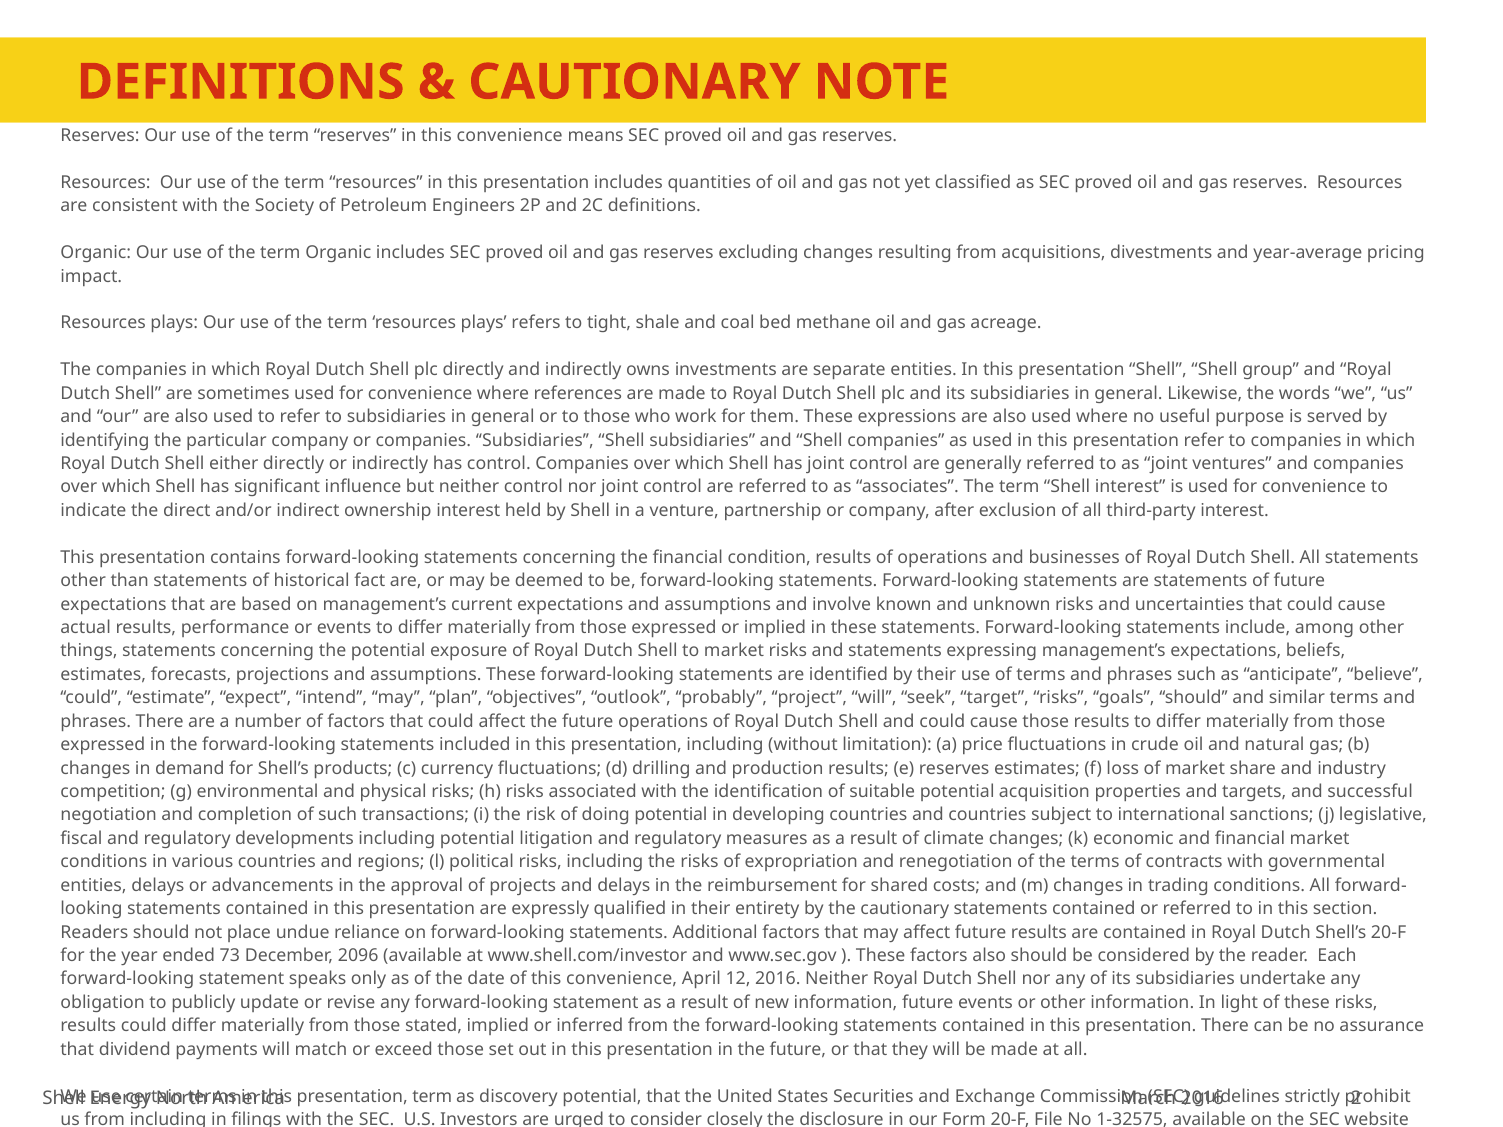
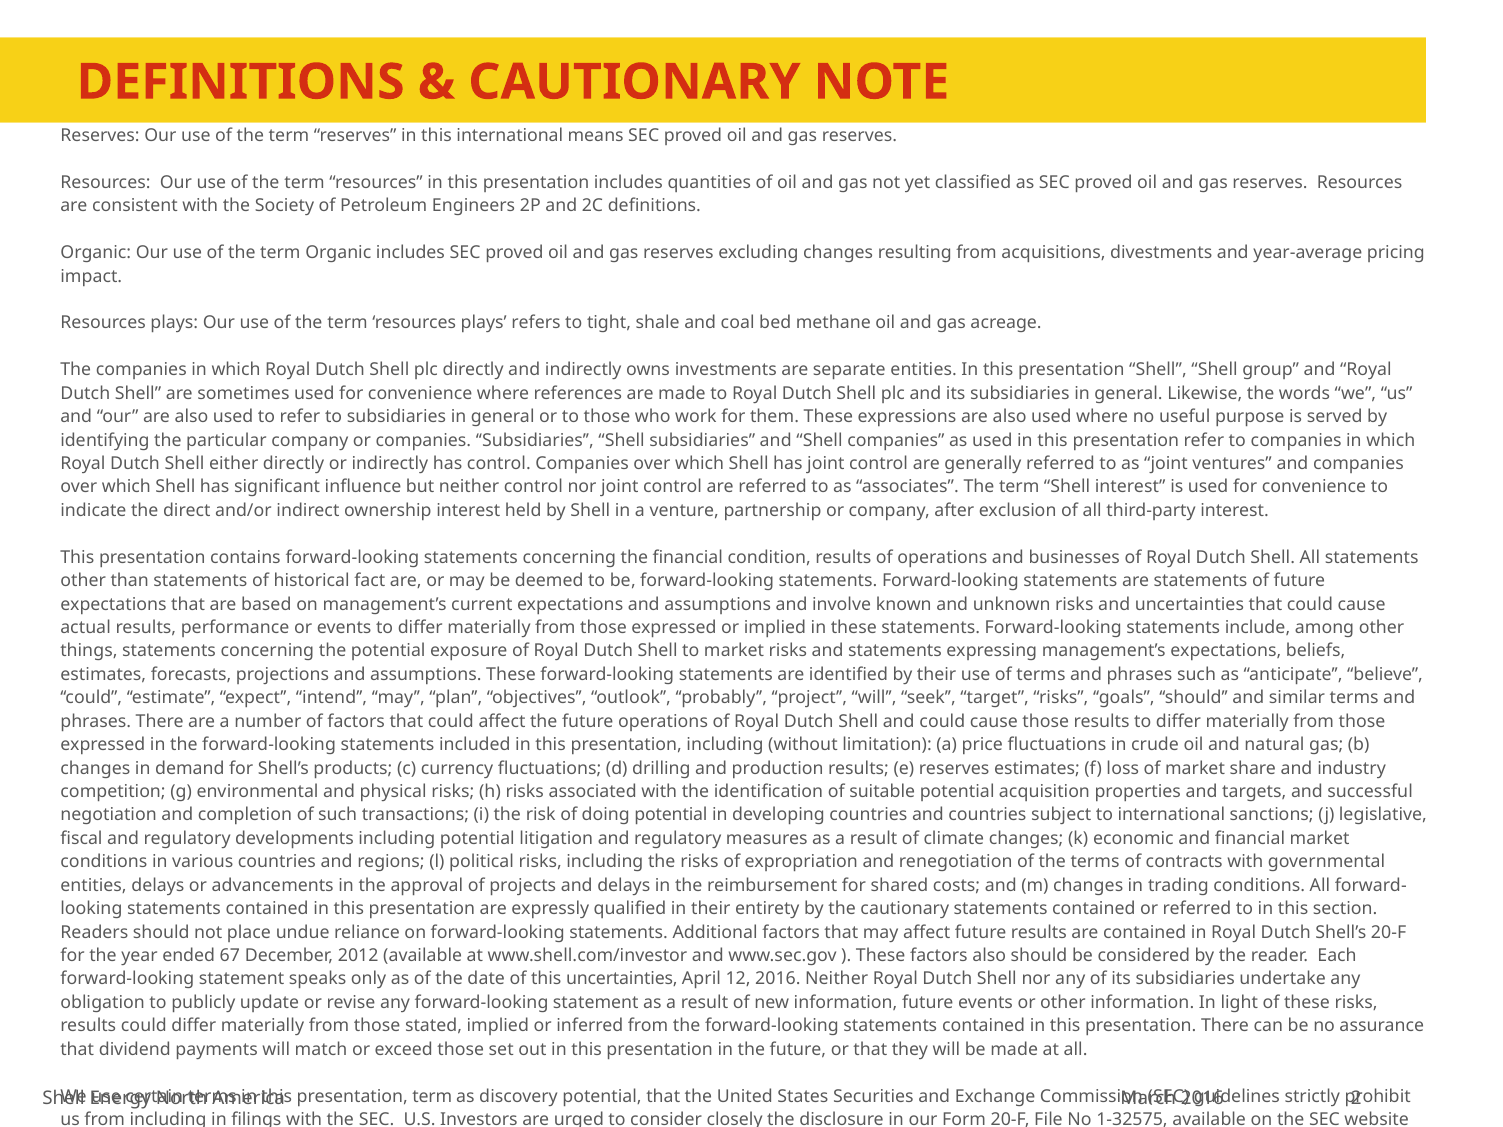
in this convenience: convenience -> international
73: 73 -> 67
2096: 2096 -> 2012
of this convenience: convenience -> uncertainties
